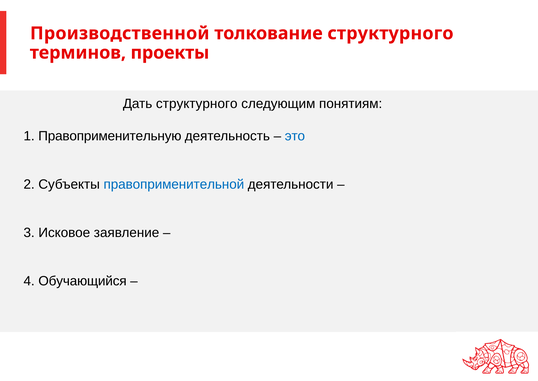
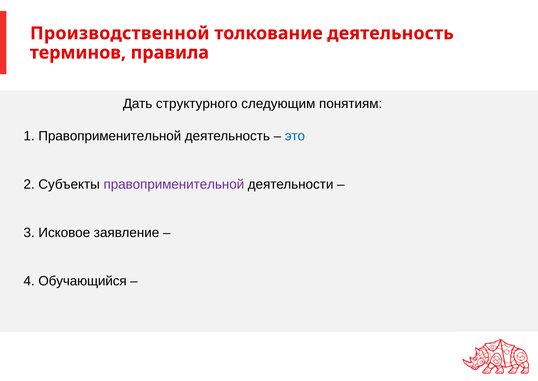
толкование структурного: структурного -> деятельность
проекты: проекты -> правила
1 Правоприменительную: Правоприменительную -> Правоприменительной
правоприменительной at (174, 184) colour: blue -> purple
